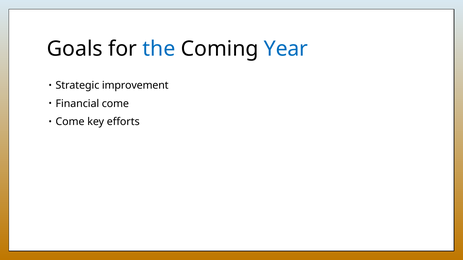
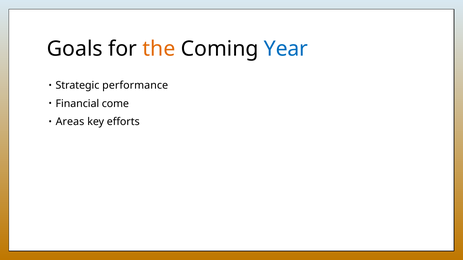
the colour: blue -> orange
improvement: improvement -> performance
Come at (70, 122): Come -> Areas
